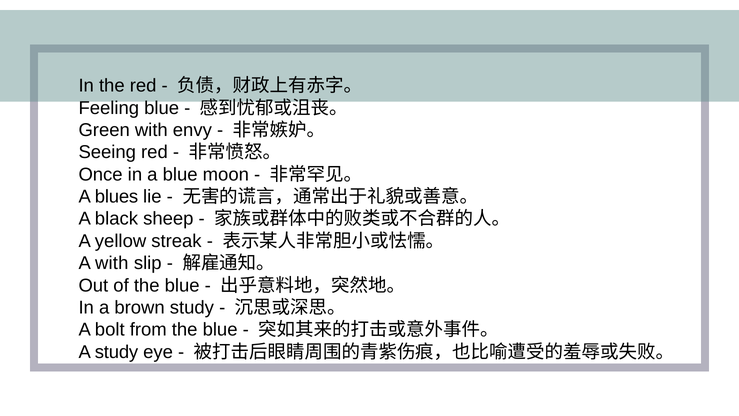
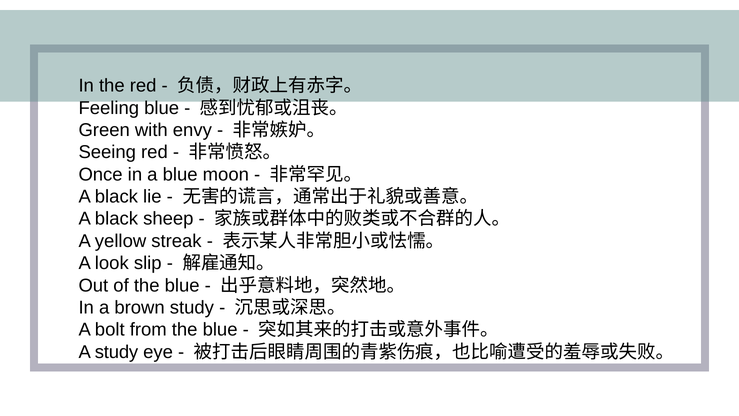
blues at (117, 197): blues -> black
A with: with -> look
